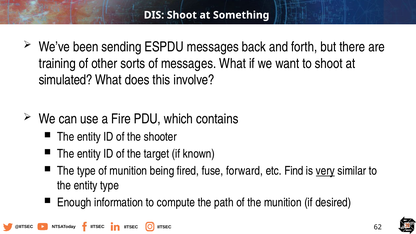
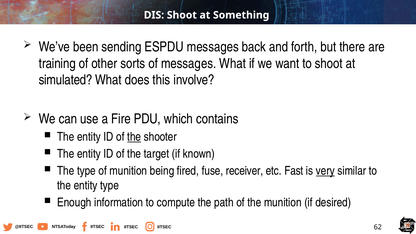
the at (134, 137) underline: none -> present
forward: forward -> receiver
Find: Find -> Fast
